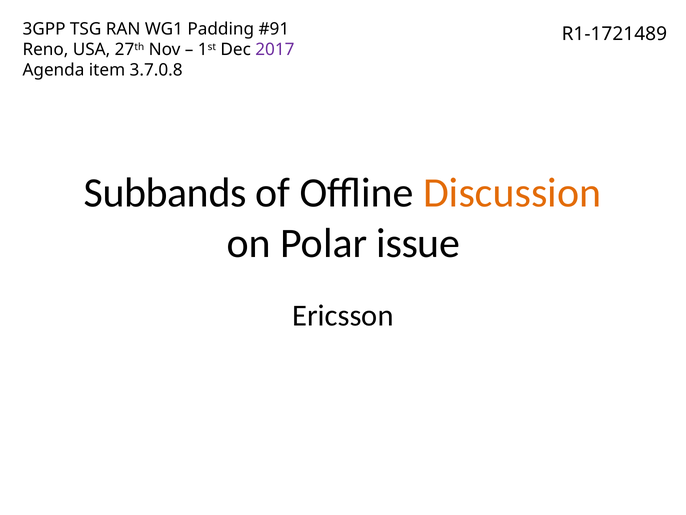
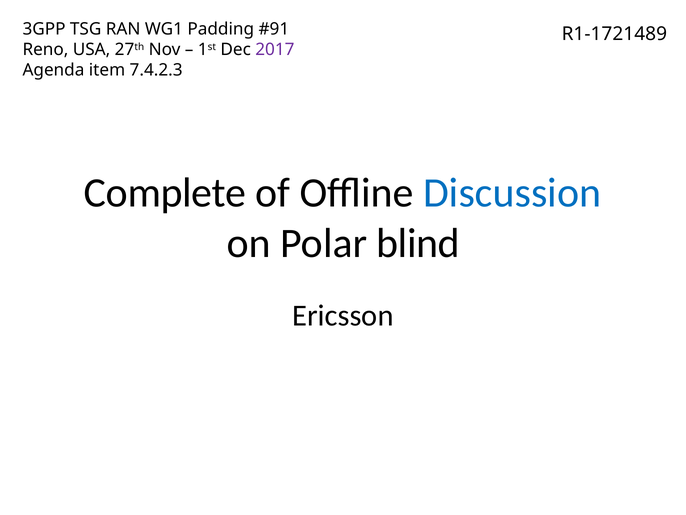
3.7.0.8: 3.7.0.8 -> 7.4.2.3
Subbands: Subbands -> Complete
Discussion colour: orange -> blue
issue: issue -> blind
